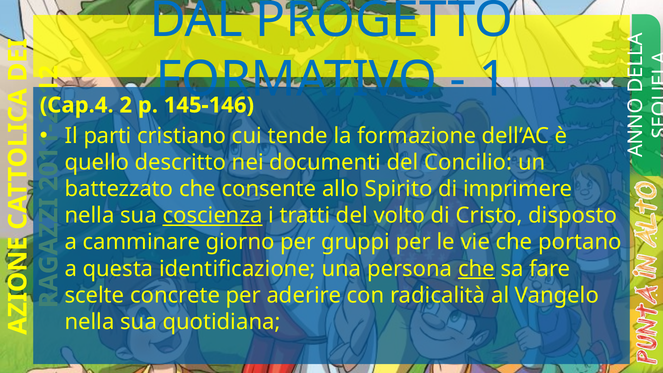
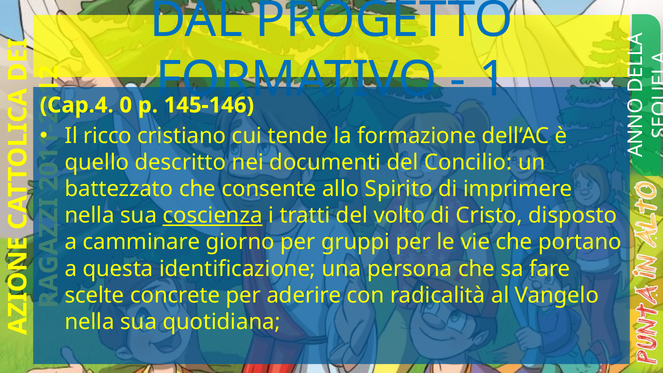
2 at (126, 105): 2 -> 0
parti: parti -> ricco
che at (476, 269) underline: present -> none
